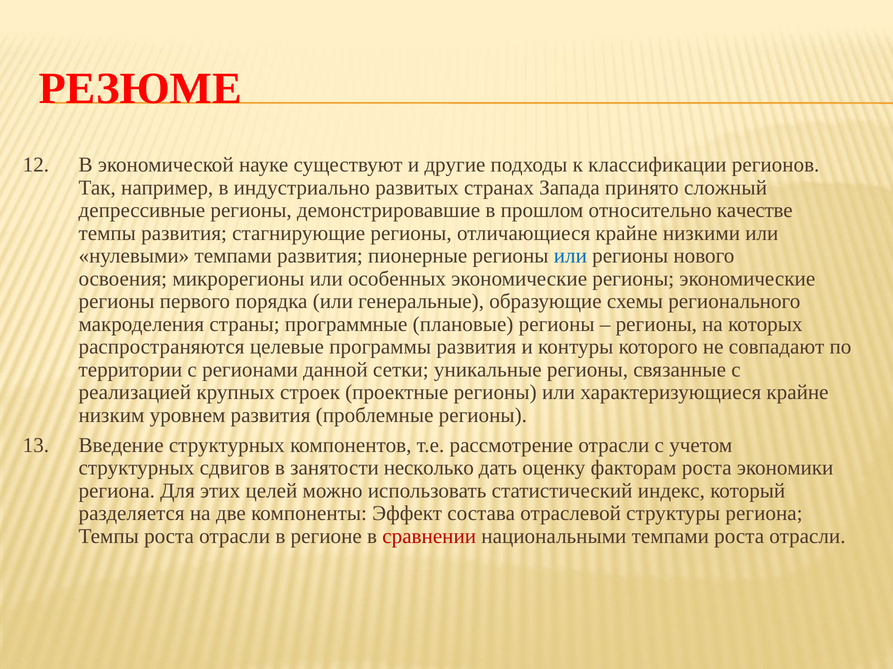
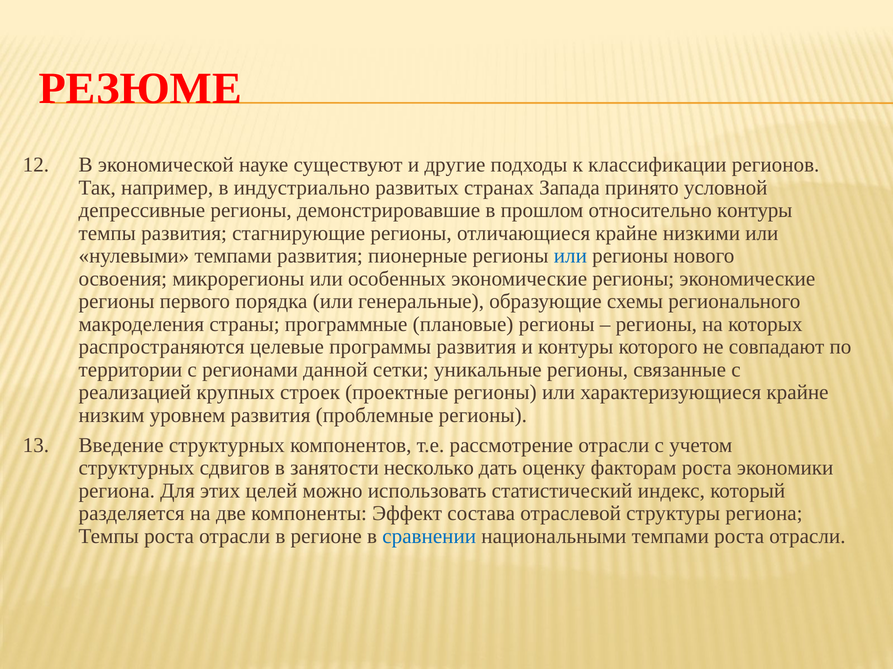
сложный: сложный -> условной
относительно качестве: качестве -> контуры
сравнении colour: red -> blue
